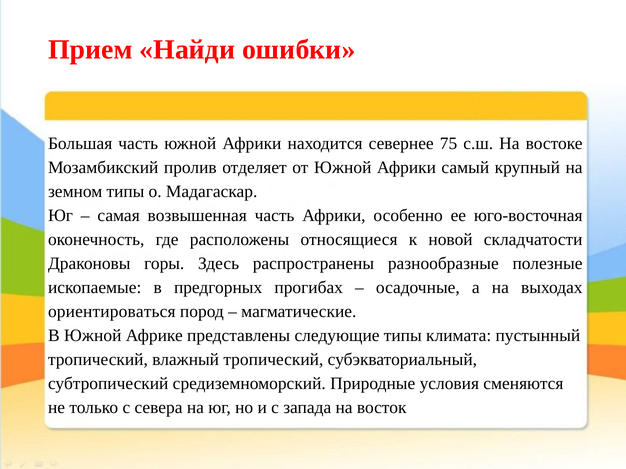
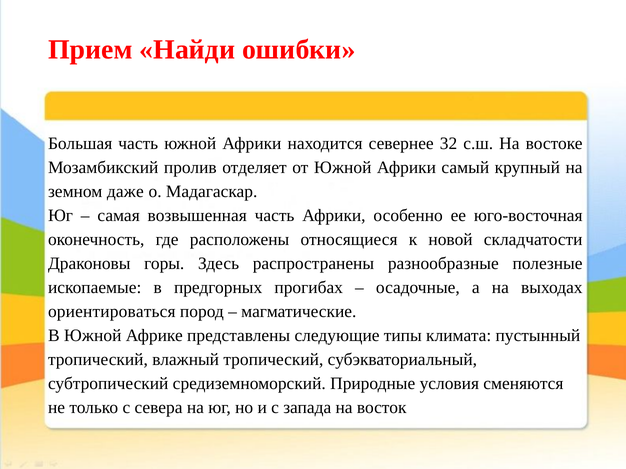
75: 75 -> 32
земном типы: типы -> даже
